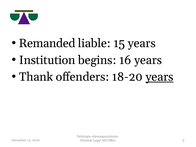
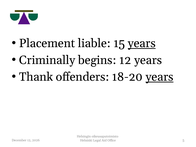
Remanded: Remanded -> Placement
years at (142, 43) underline: none -> present
Institution: Institution -> Criminally
begins 16: 16 -> 12
